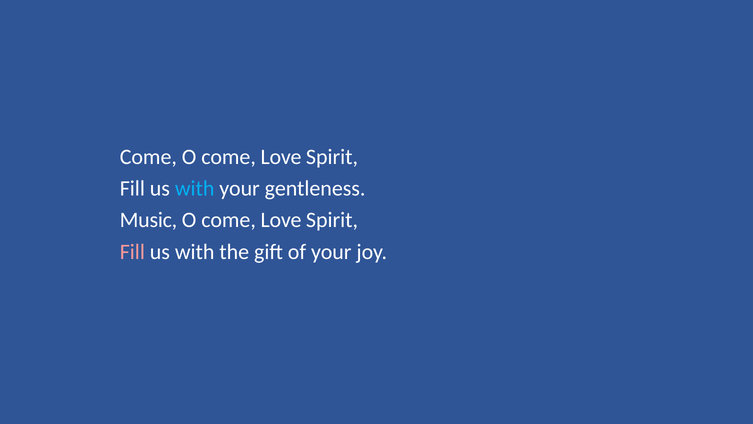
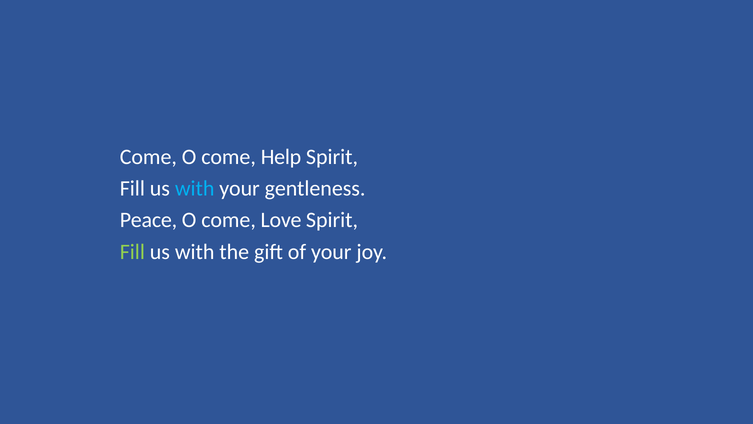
Come O come Love: Love -> Help
Music: Music -> Peace
Fill at (132, 251) colour: pink -> light green
